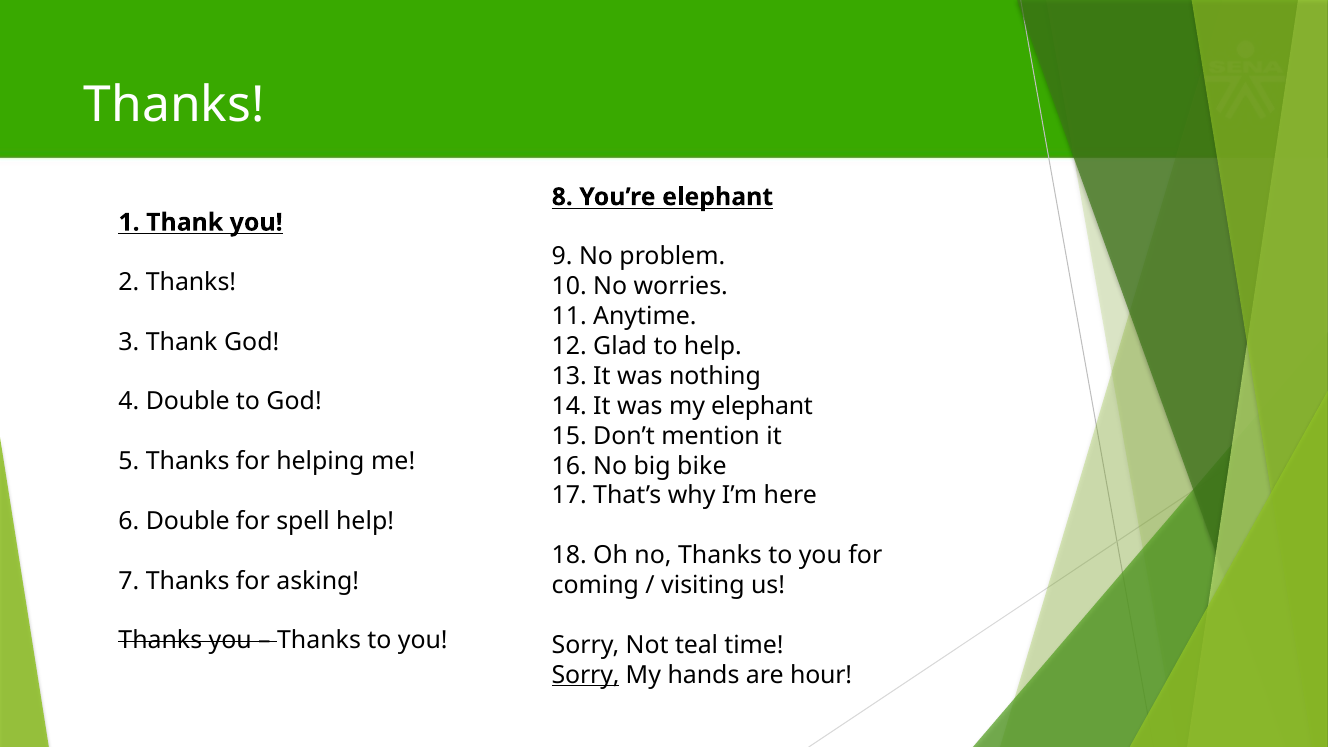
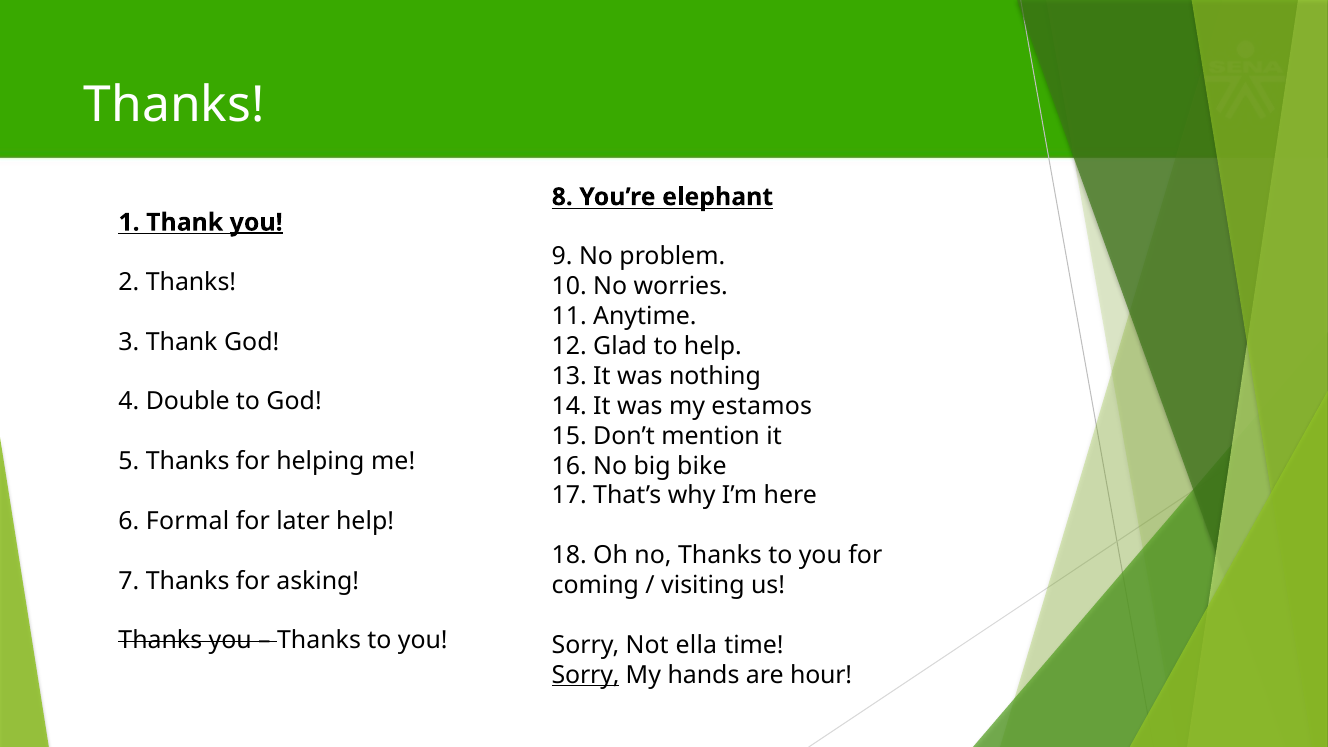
you at (256, 222) underline: none -> present
my elephant: elephant -> estamos
6 Double: Double -> Formal
spell: spell -> later
teal: teal -> ella
